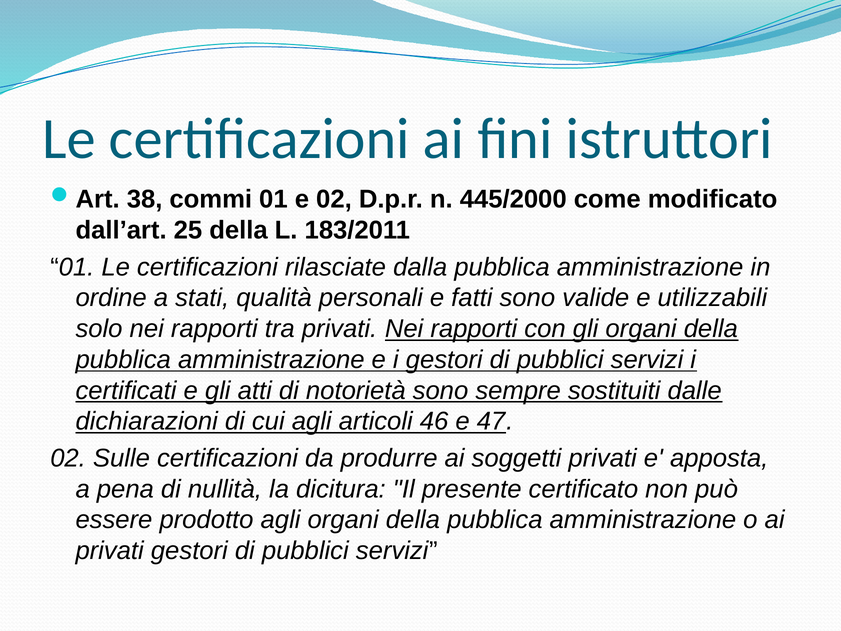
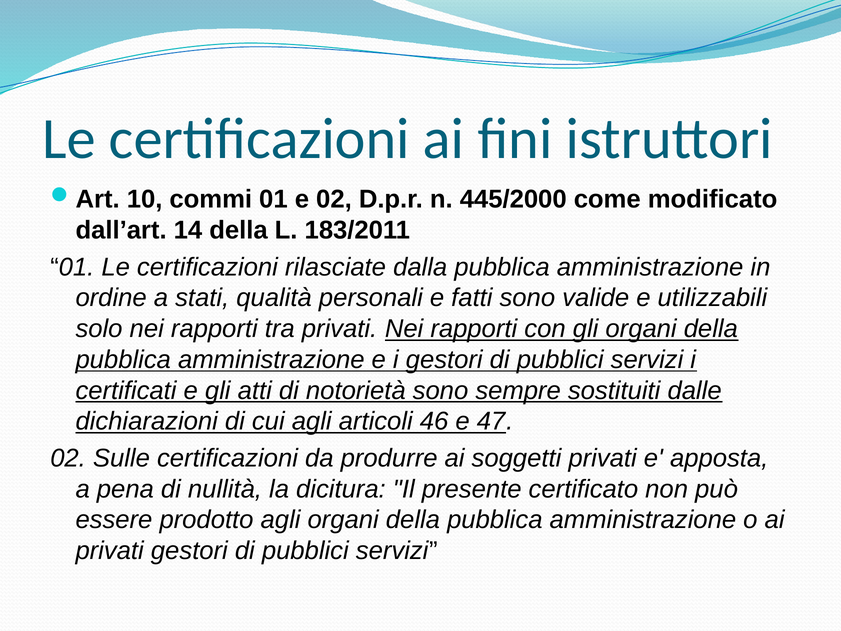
38: 38 -> 10
25: 25 -> 14
